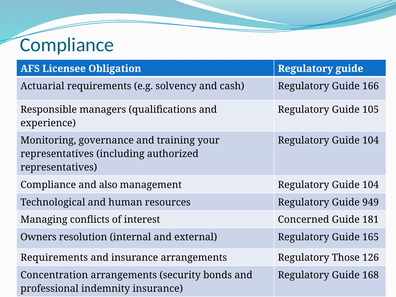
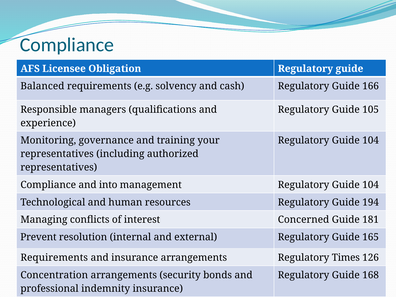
Actuarial: Actuarial -> Balanced
also: also -> into
949: 949 -> 194
Owners: Owners -> Prevent
Those: Those -> Times
